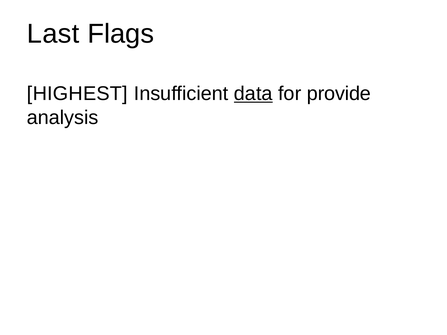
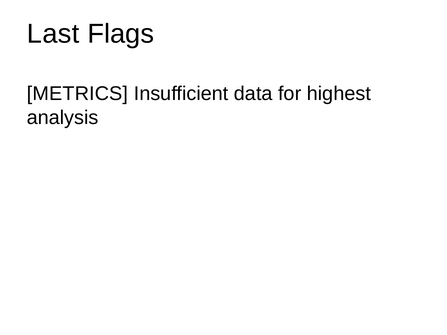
HIGHEST: HIGHEST -> METRICS
data underline: present -> none
provide: provide -> highest
